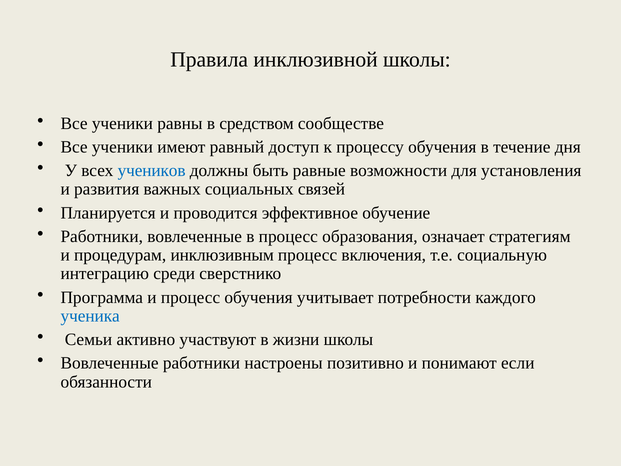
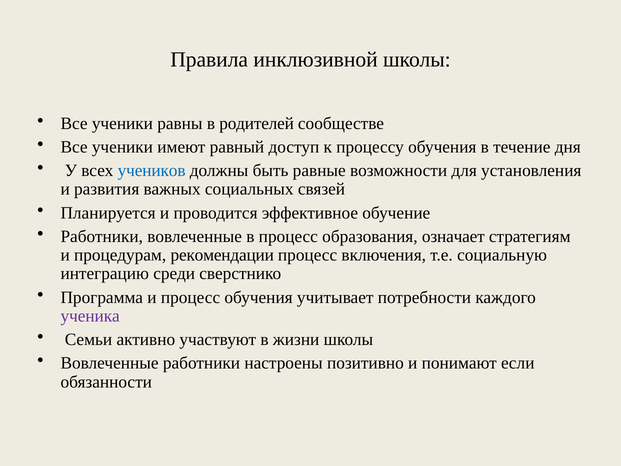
средством: средством -> родителей
инклюзивным: инклюзивным -> рекомендации
ученика colour: blue -> purple
